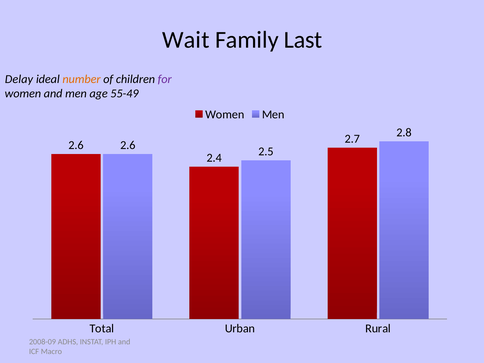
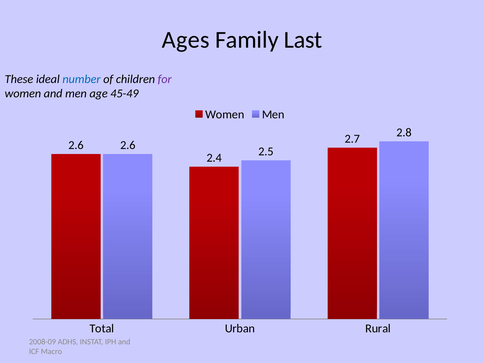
Wait: Wait -> Ages
Delay: Delay -> These
number colour: orange -> blue
55-49: 55-49 -> 45-49
